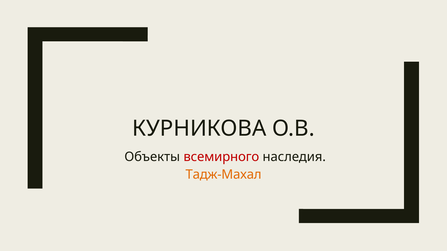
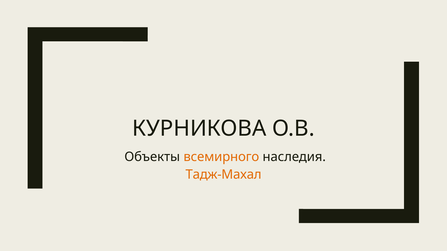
всемирного colour: red -> orange
